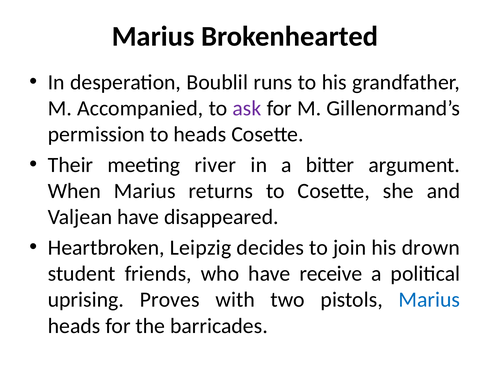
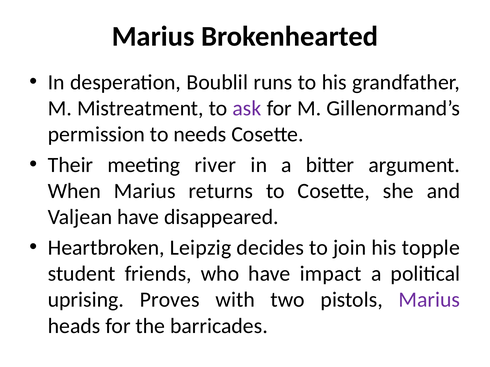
Accompanied: Accompanied -> Mistreatment
to heads: heads -> needs
drown: drown -> topple
receive: receive -> impact
Marius at (429, 300) colour: blue -> purple
